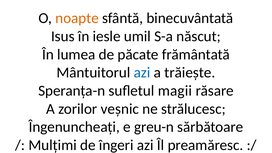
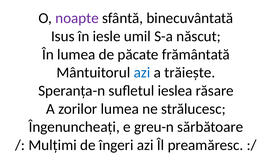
noapte colour: orange -> purple
magii: magii -> ieslea
zorilor veșnic: veșnic -> lumea
